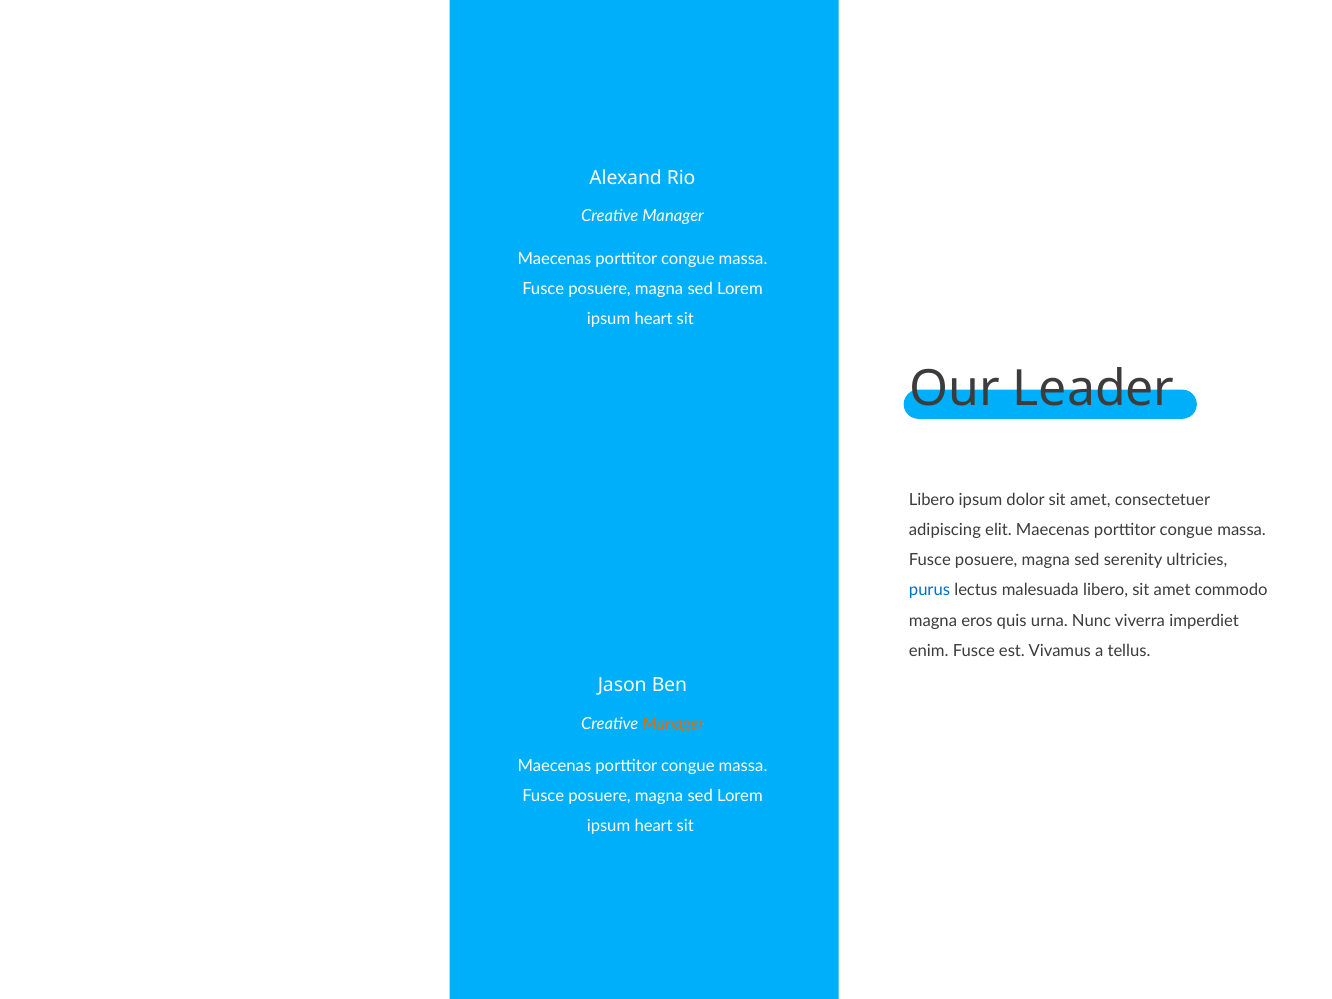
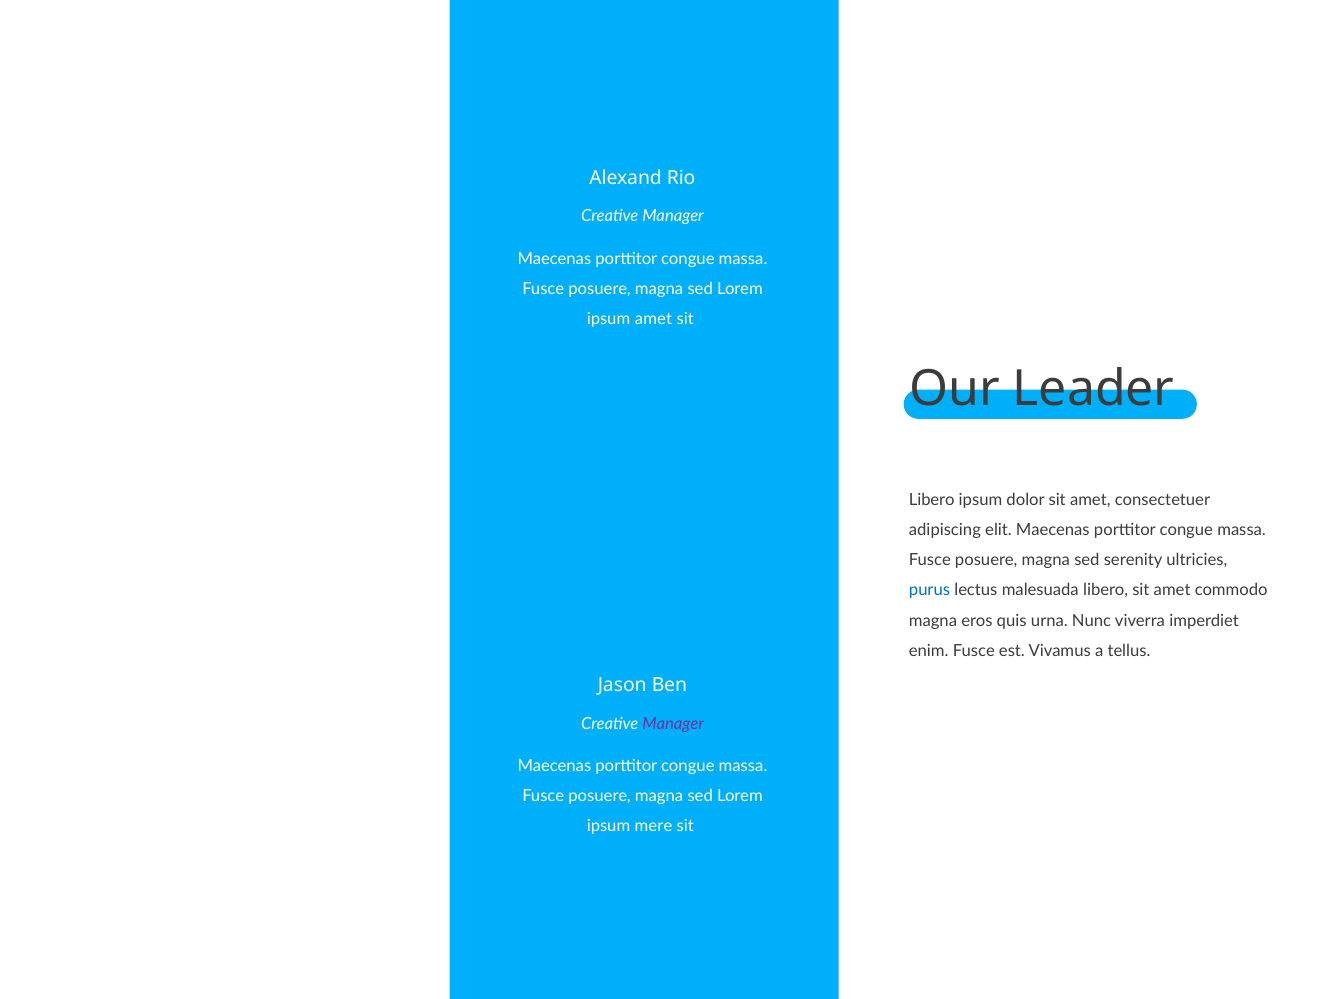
heart at (654, 319): heart -> amet
Manager at (673, 724) colour: orange -> purple
heart at (654, 826): heart -> mere
